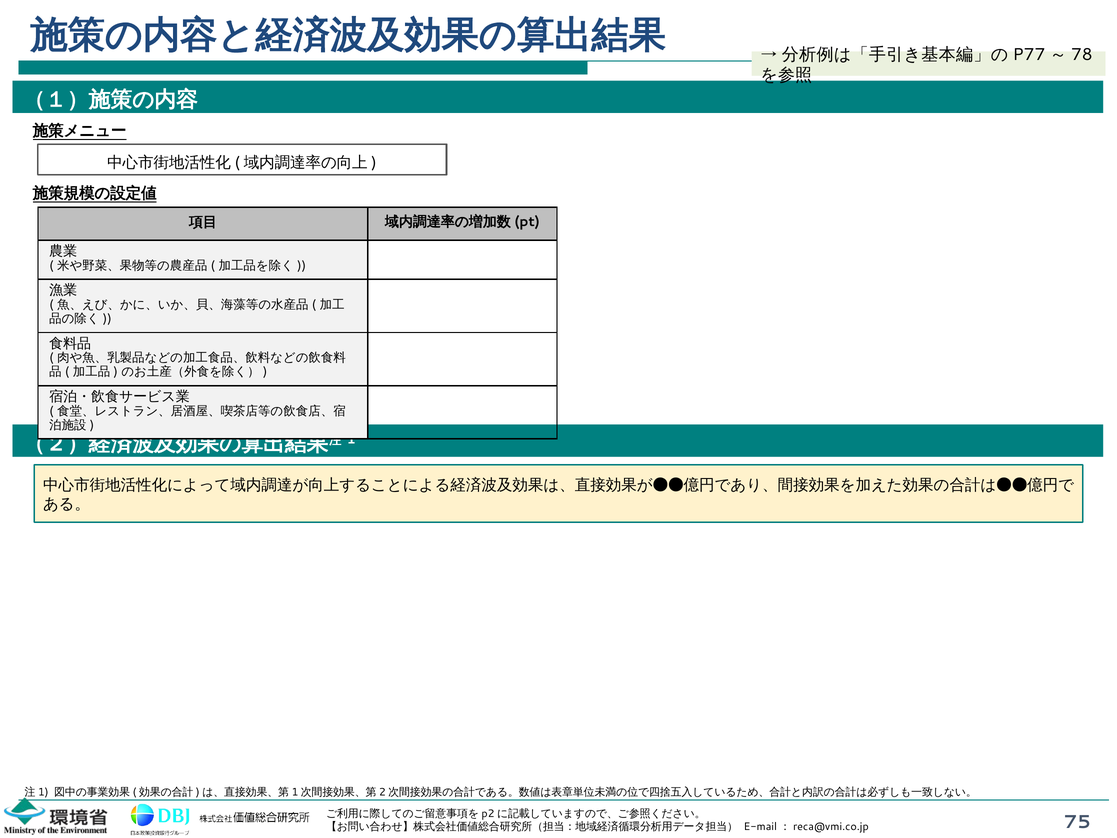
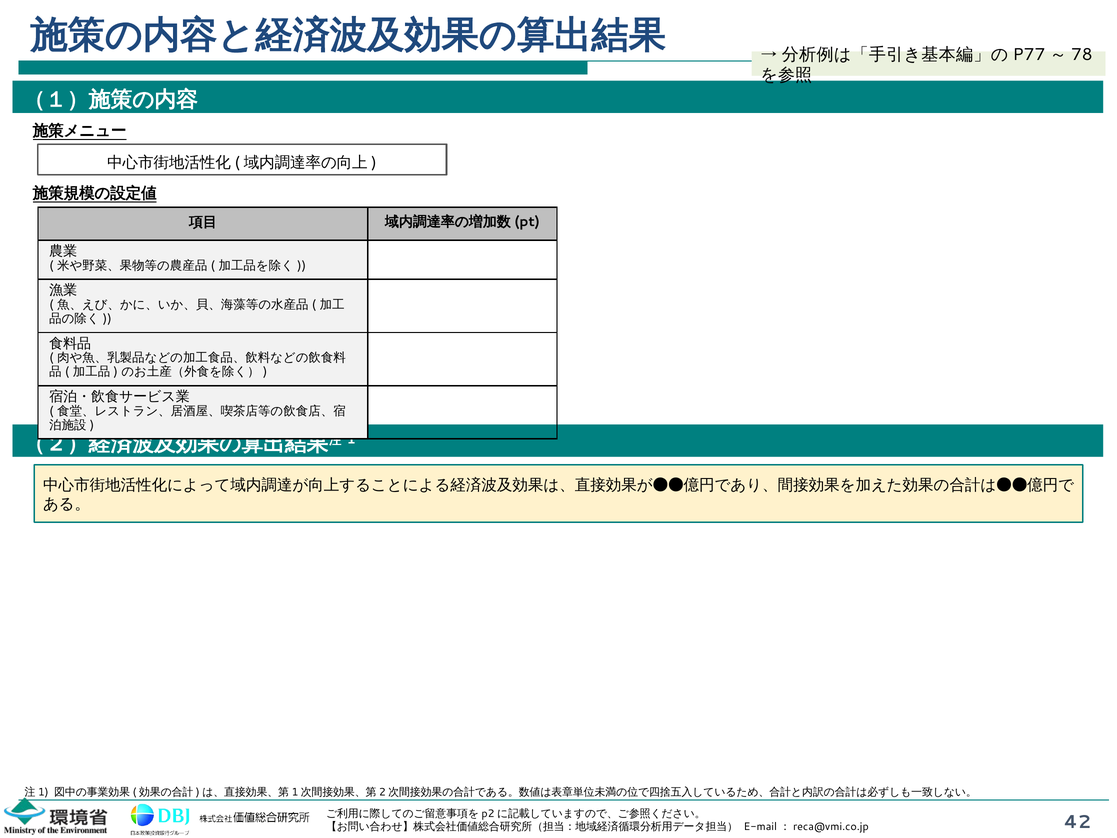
75: 75 -> 42
